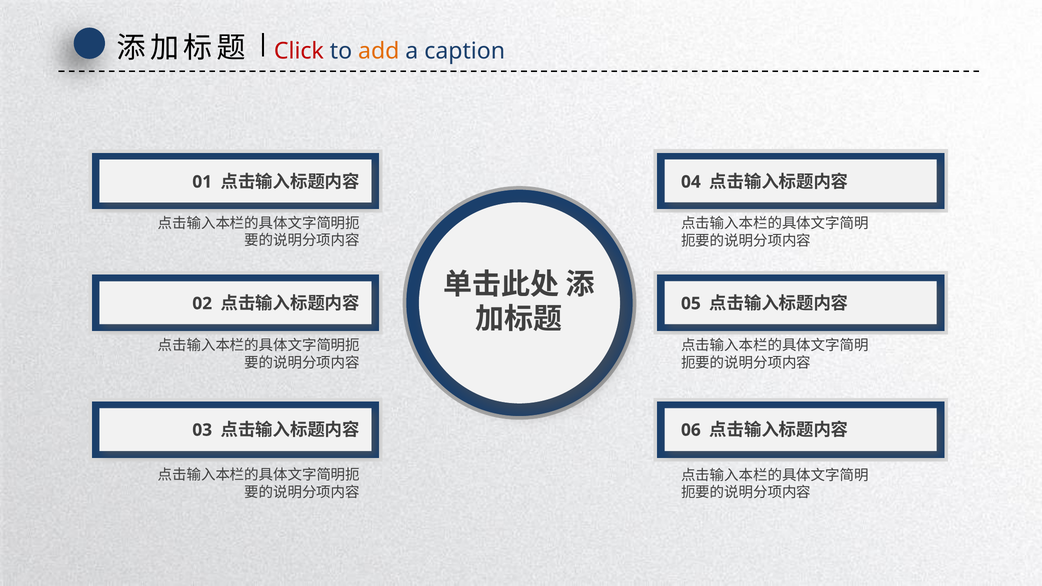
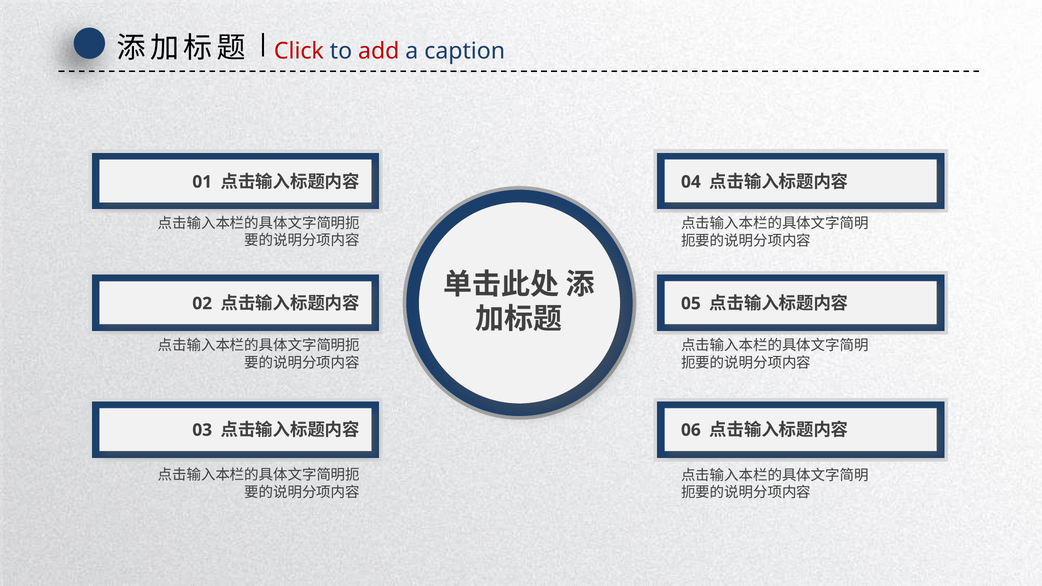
add colour: orange -> red
